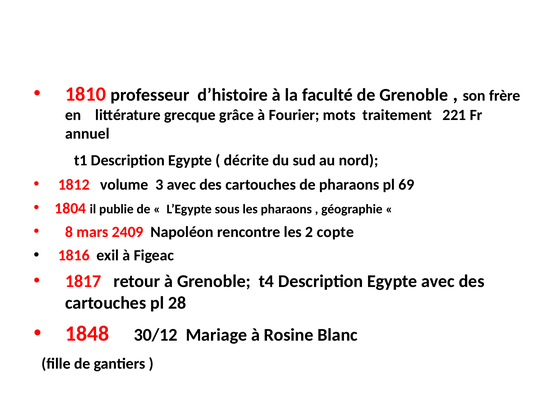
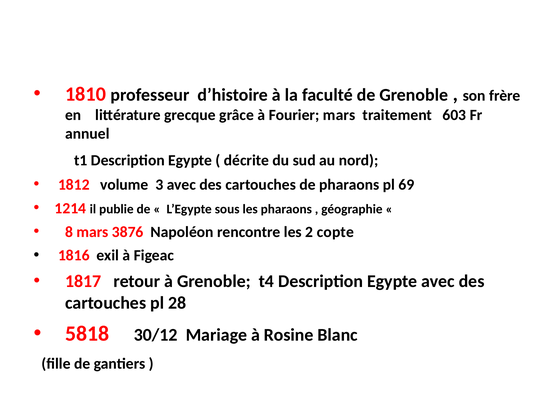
Fourier mots: mots -> mars
221: 221 -> 603
1804: 1804 -> 1214
2409: 2409 -> 3876
1848: 1848 -> 5818
